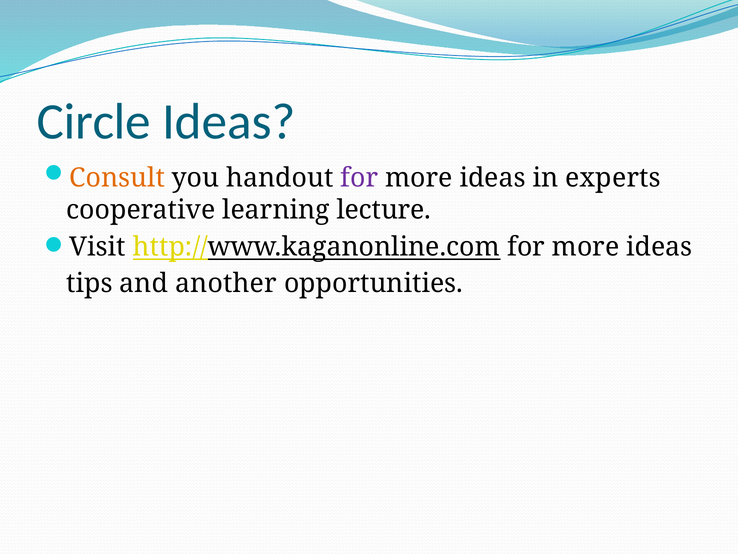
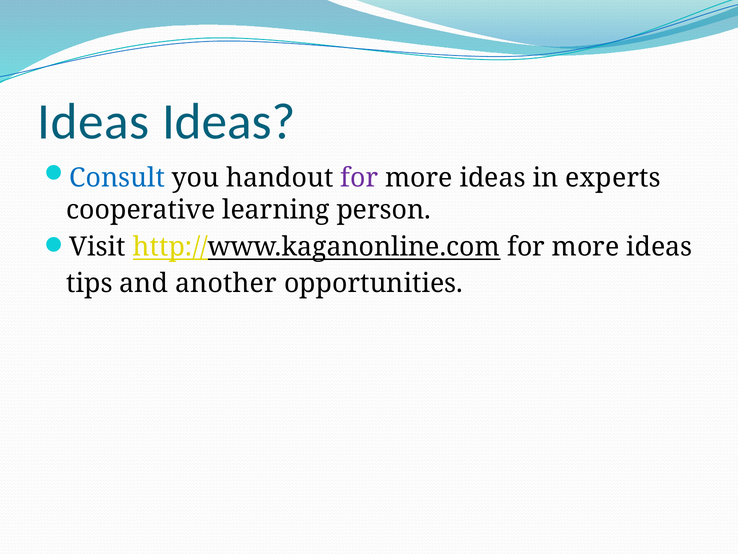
Circle at (94, 122): Circle -> Ideas
Consult colour: orange -> blue
lecture: lecture -> person
